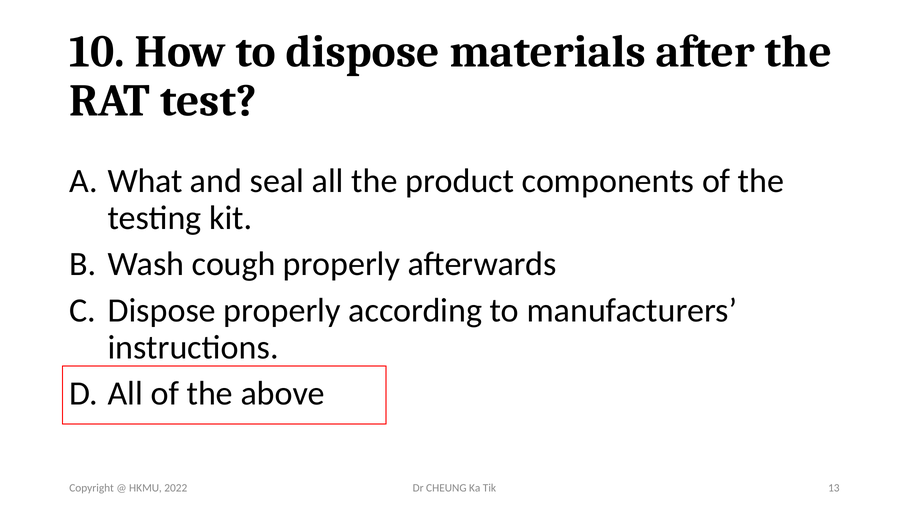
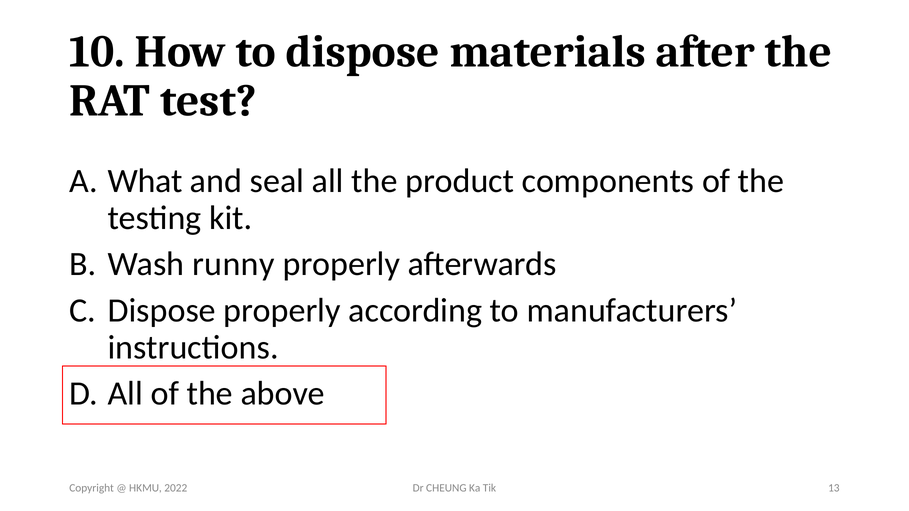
cough: cough -> runny
